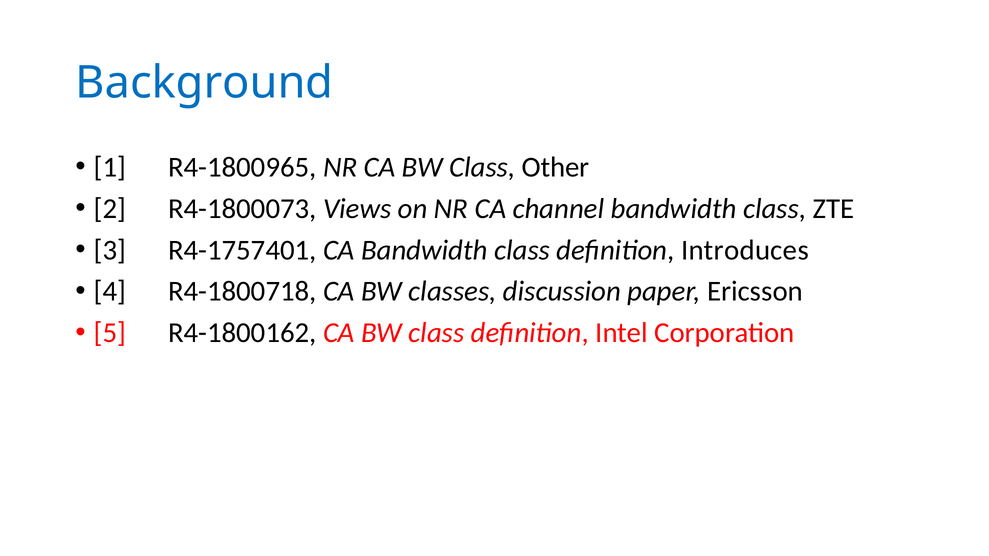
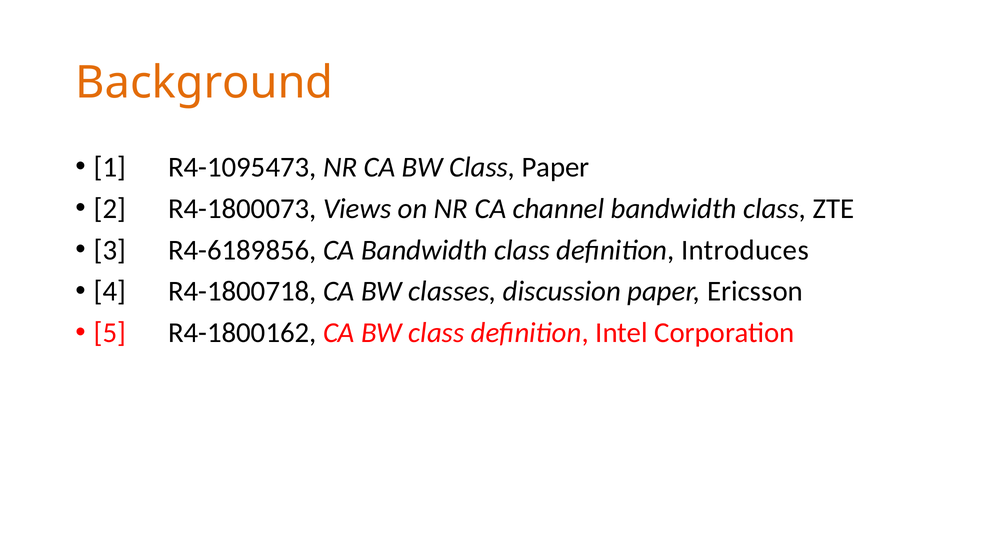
Background colour: blue -> orange
R4-1800965: R4-1800965 -> R4-1095473
Class Other: Other -> Paper
R4-1757401: R4-1757401 -> R4-6189856
